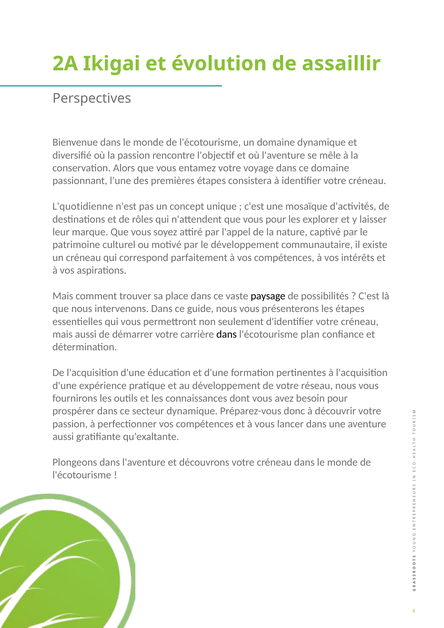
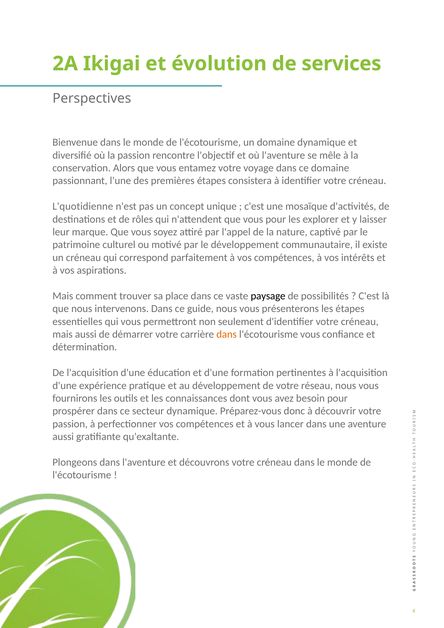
assaillir: assaillir -> services
dans at (227, 334) colour: black -> orange
l'écotourisme plan: plan -> vous
